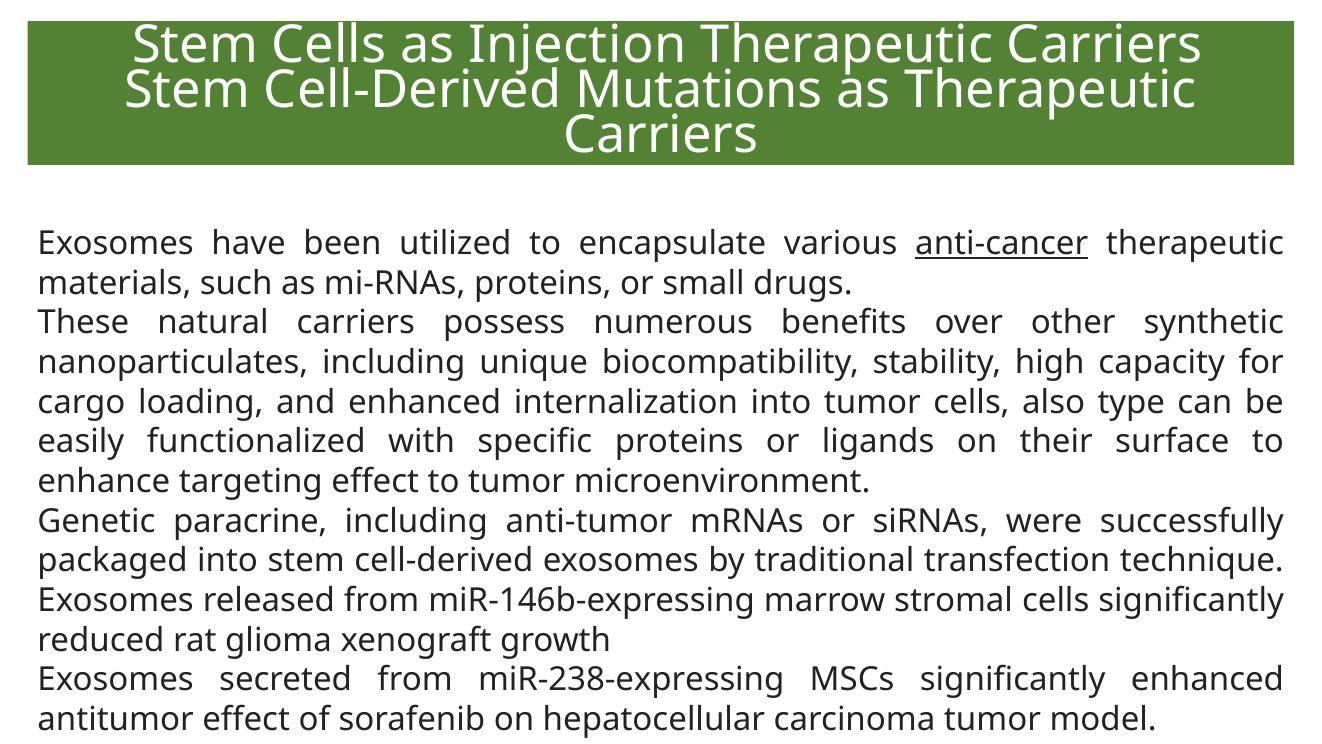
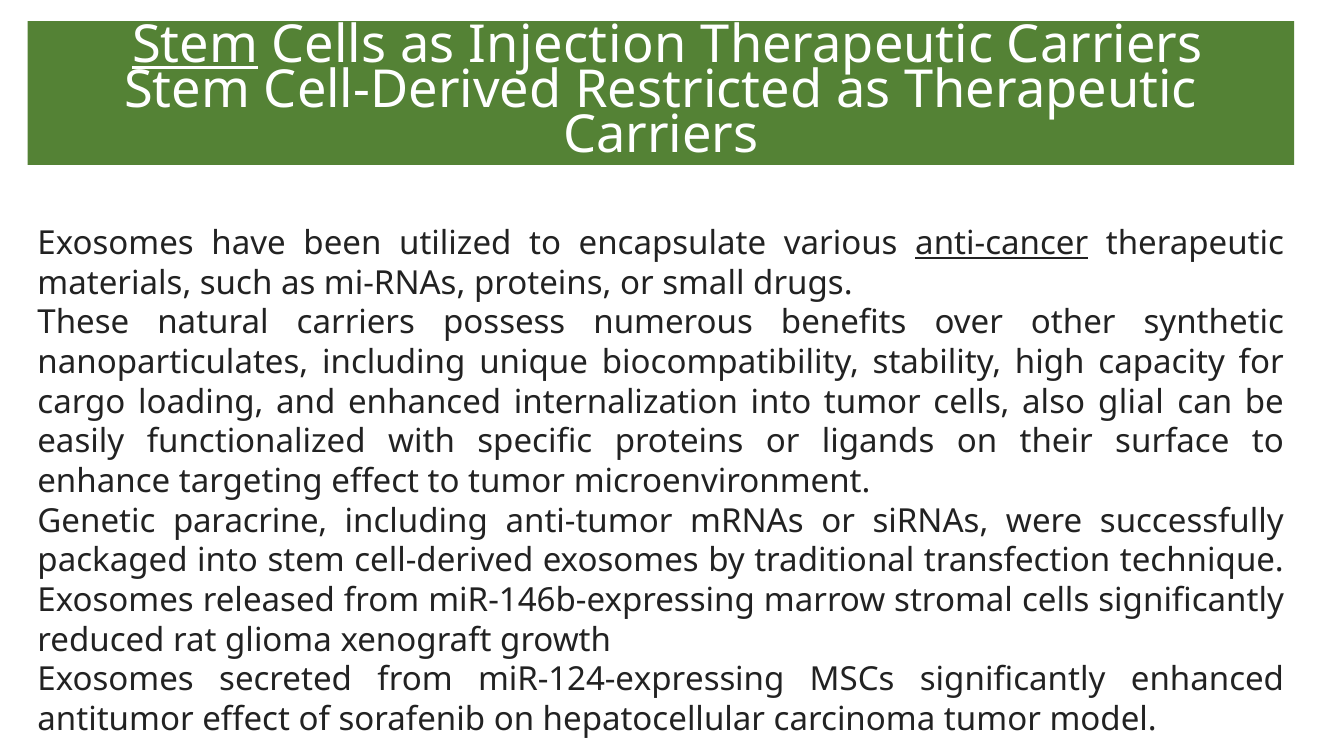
Stem at (195, 45) underline: none -> present
Mutations: Mutations -> Restricted
type: type -> glial
miR-238-expressing: miR-238-expressing -> miR-124-expressing
